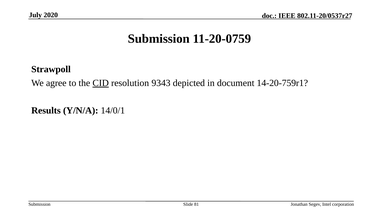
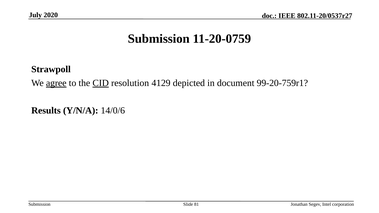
agree underline: none -> present
9343: 9343 -> 4129
14-20-759r1: 14-20-759r1 -> 99-20-759r1
14/0/1: 14/0/1 -> 14/0/6
